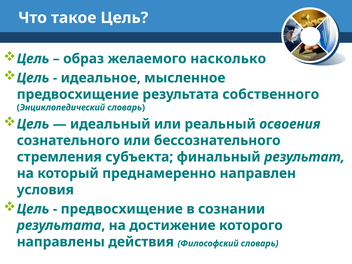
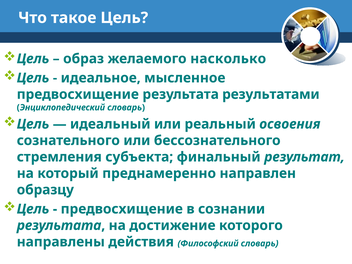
собственного: собственного -> результатами
условия: условия -> образцу
